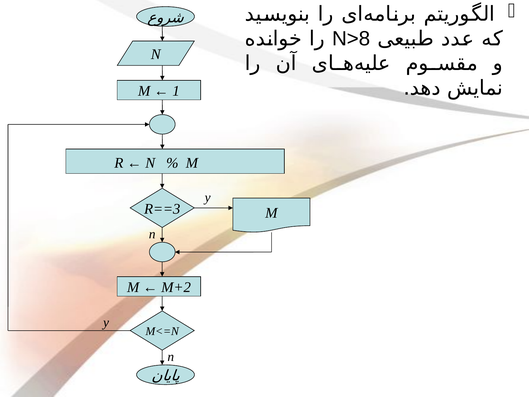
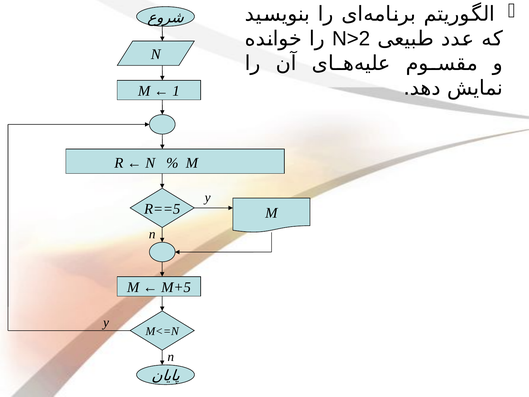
N>8: N>8 -> N>2
R==3: R==3 -> R==5
M+2: M+2 -> M+5
